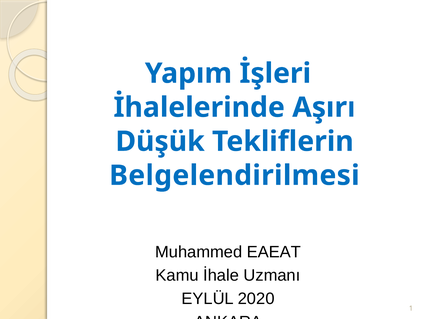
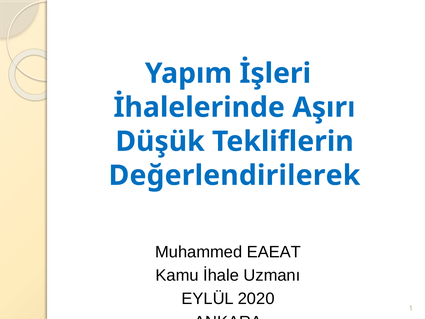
Belgelendirilmesi: Belgelendirilmesi -> Değerlendirilerek
